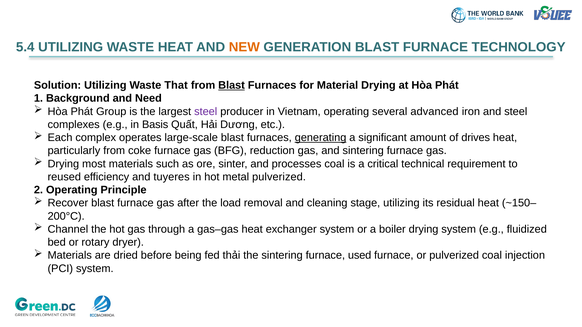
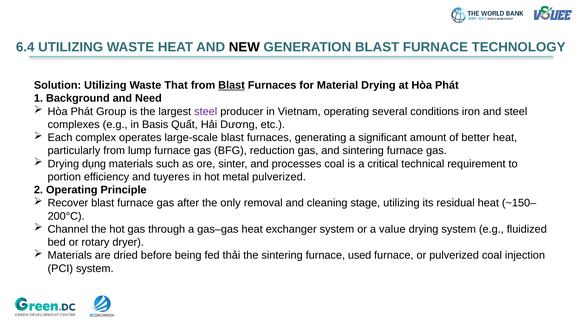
5.4: 5.4 -> 6.4
NEW colour: orange -> black
advanced: advanced -> conditions
generating underline: present -> none
drives: drives -> better
coke: coke -> lump
most: most -> dụng
reused: reused -> portion
load: load -> only
boiler: boiler -> value
